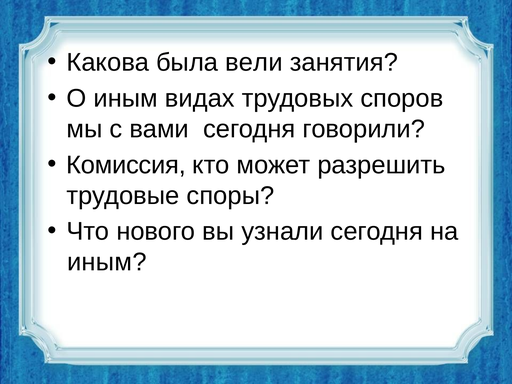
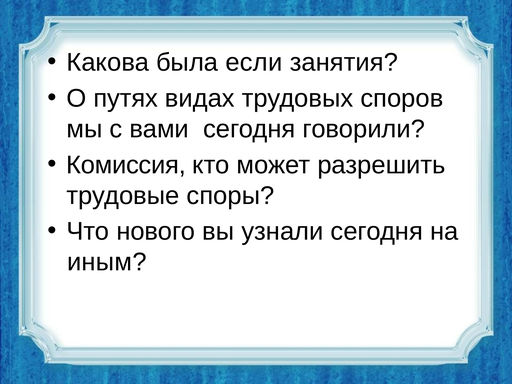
вели: вели -> если
О иным: иным -> путях
